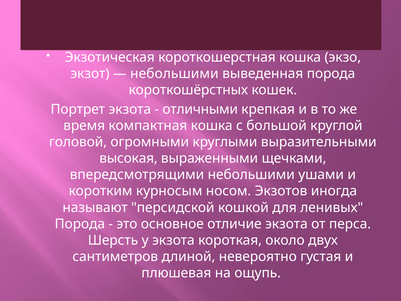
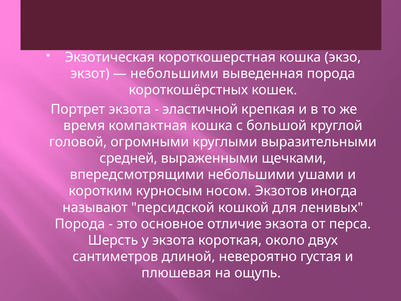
отличными: отличными -> эластичной
высокая: высокая -> средней
